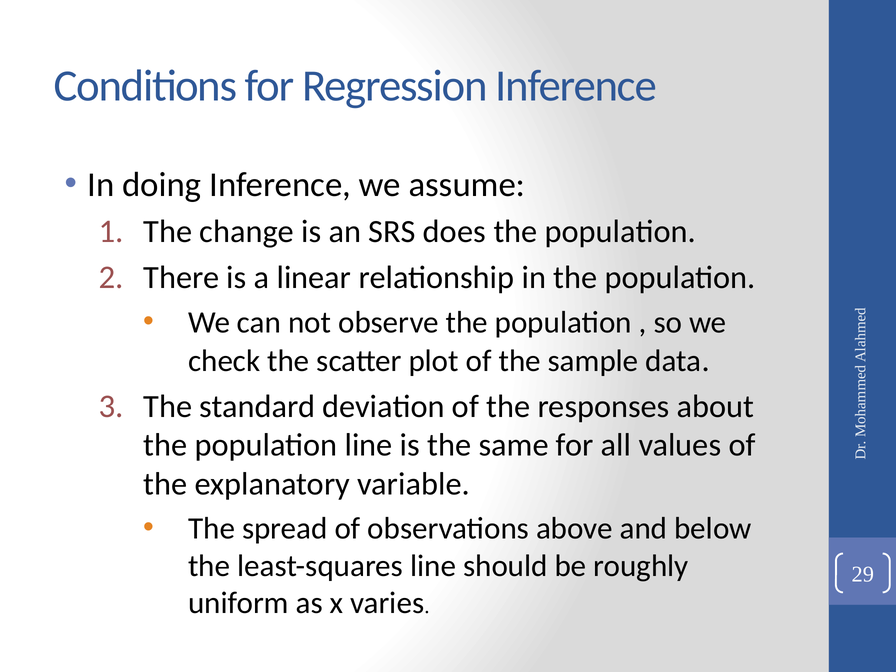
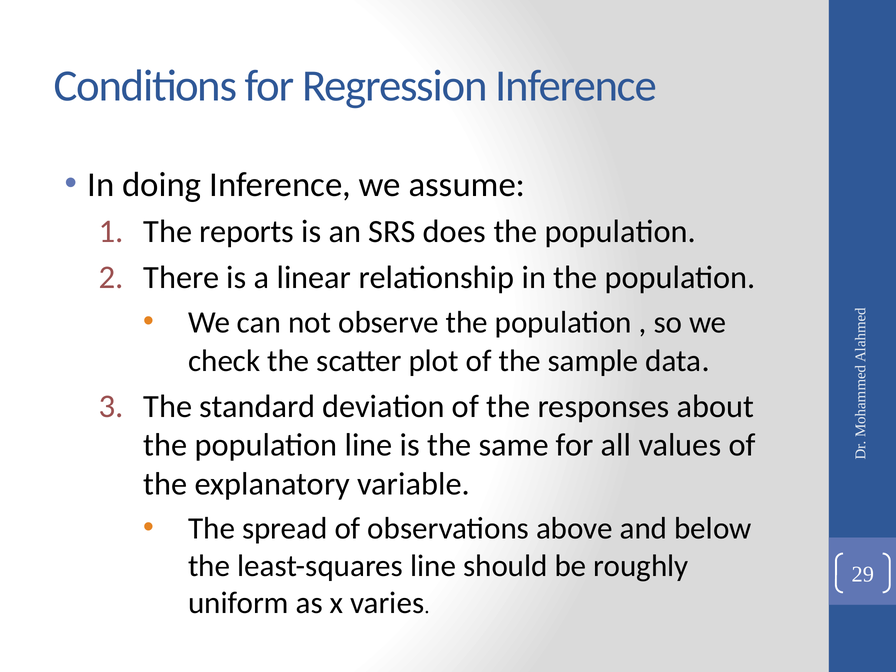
change: change -> reports
